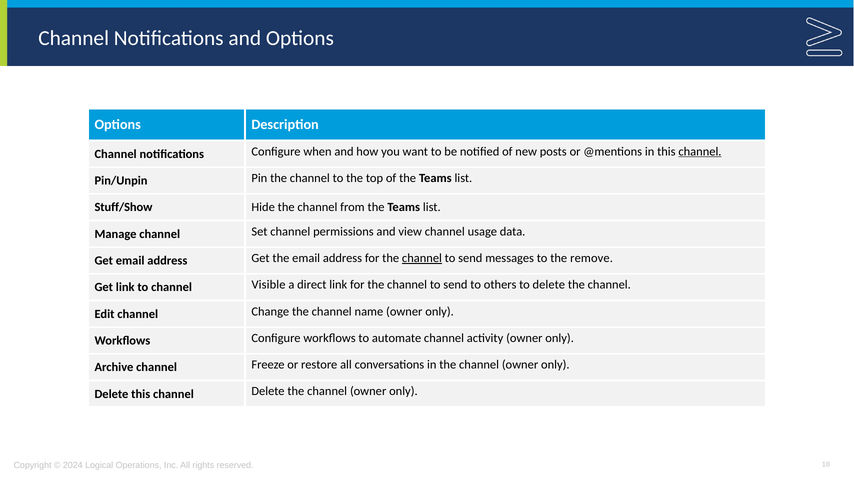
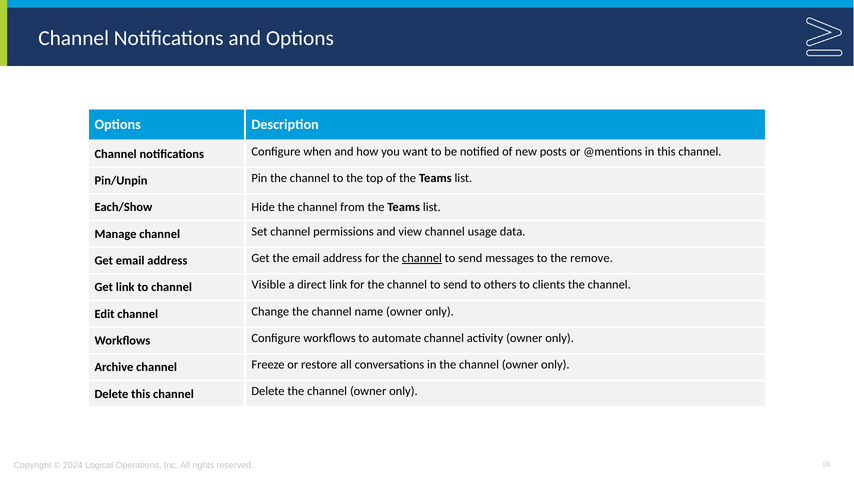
channel at (700, 152) underline: present -> none
Stuff/Show: Stuff/Show -> Each/Show
to delete: delete -> clients
